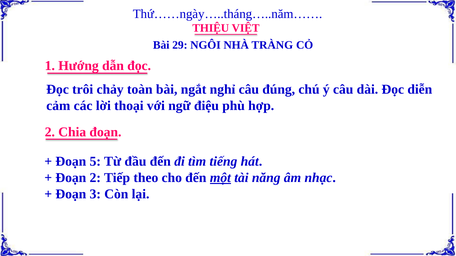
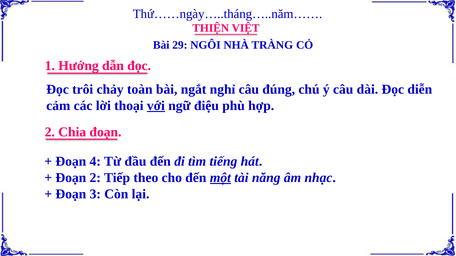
THIỆU: THIỆU -> THIỆN
với underline: none -> present
5: 5 -> 4
